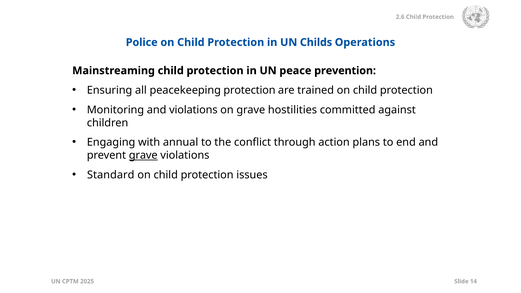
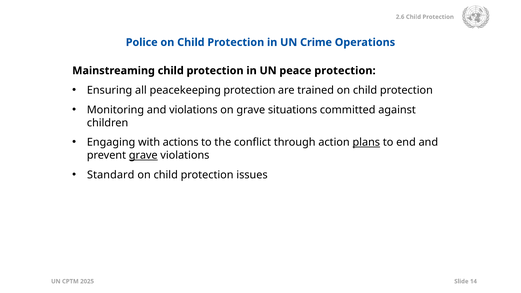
Childs: Childs -> Crime
peace prevention: prevention -> protection
hostilities: hostilities -> situations
annual: annual -> actions
plans underline: none -> present
